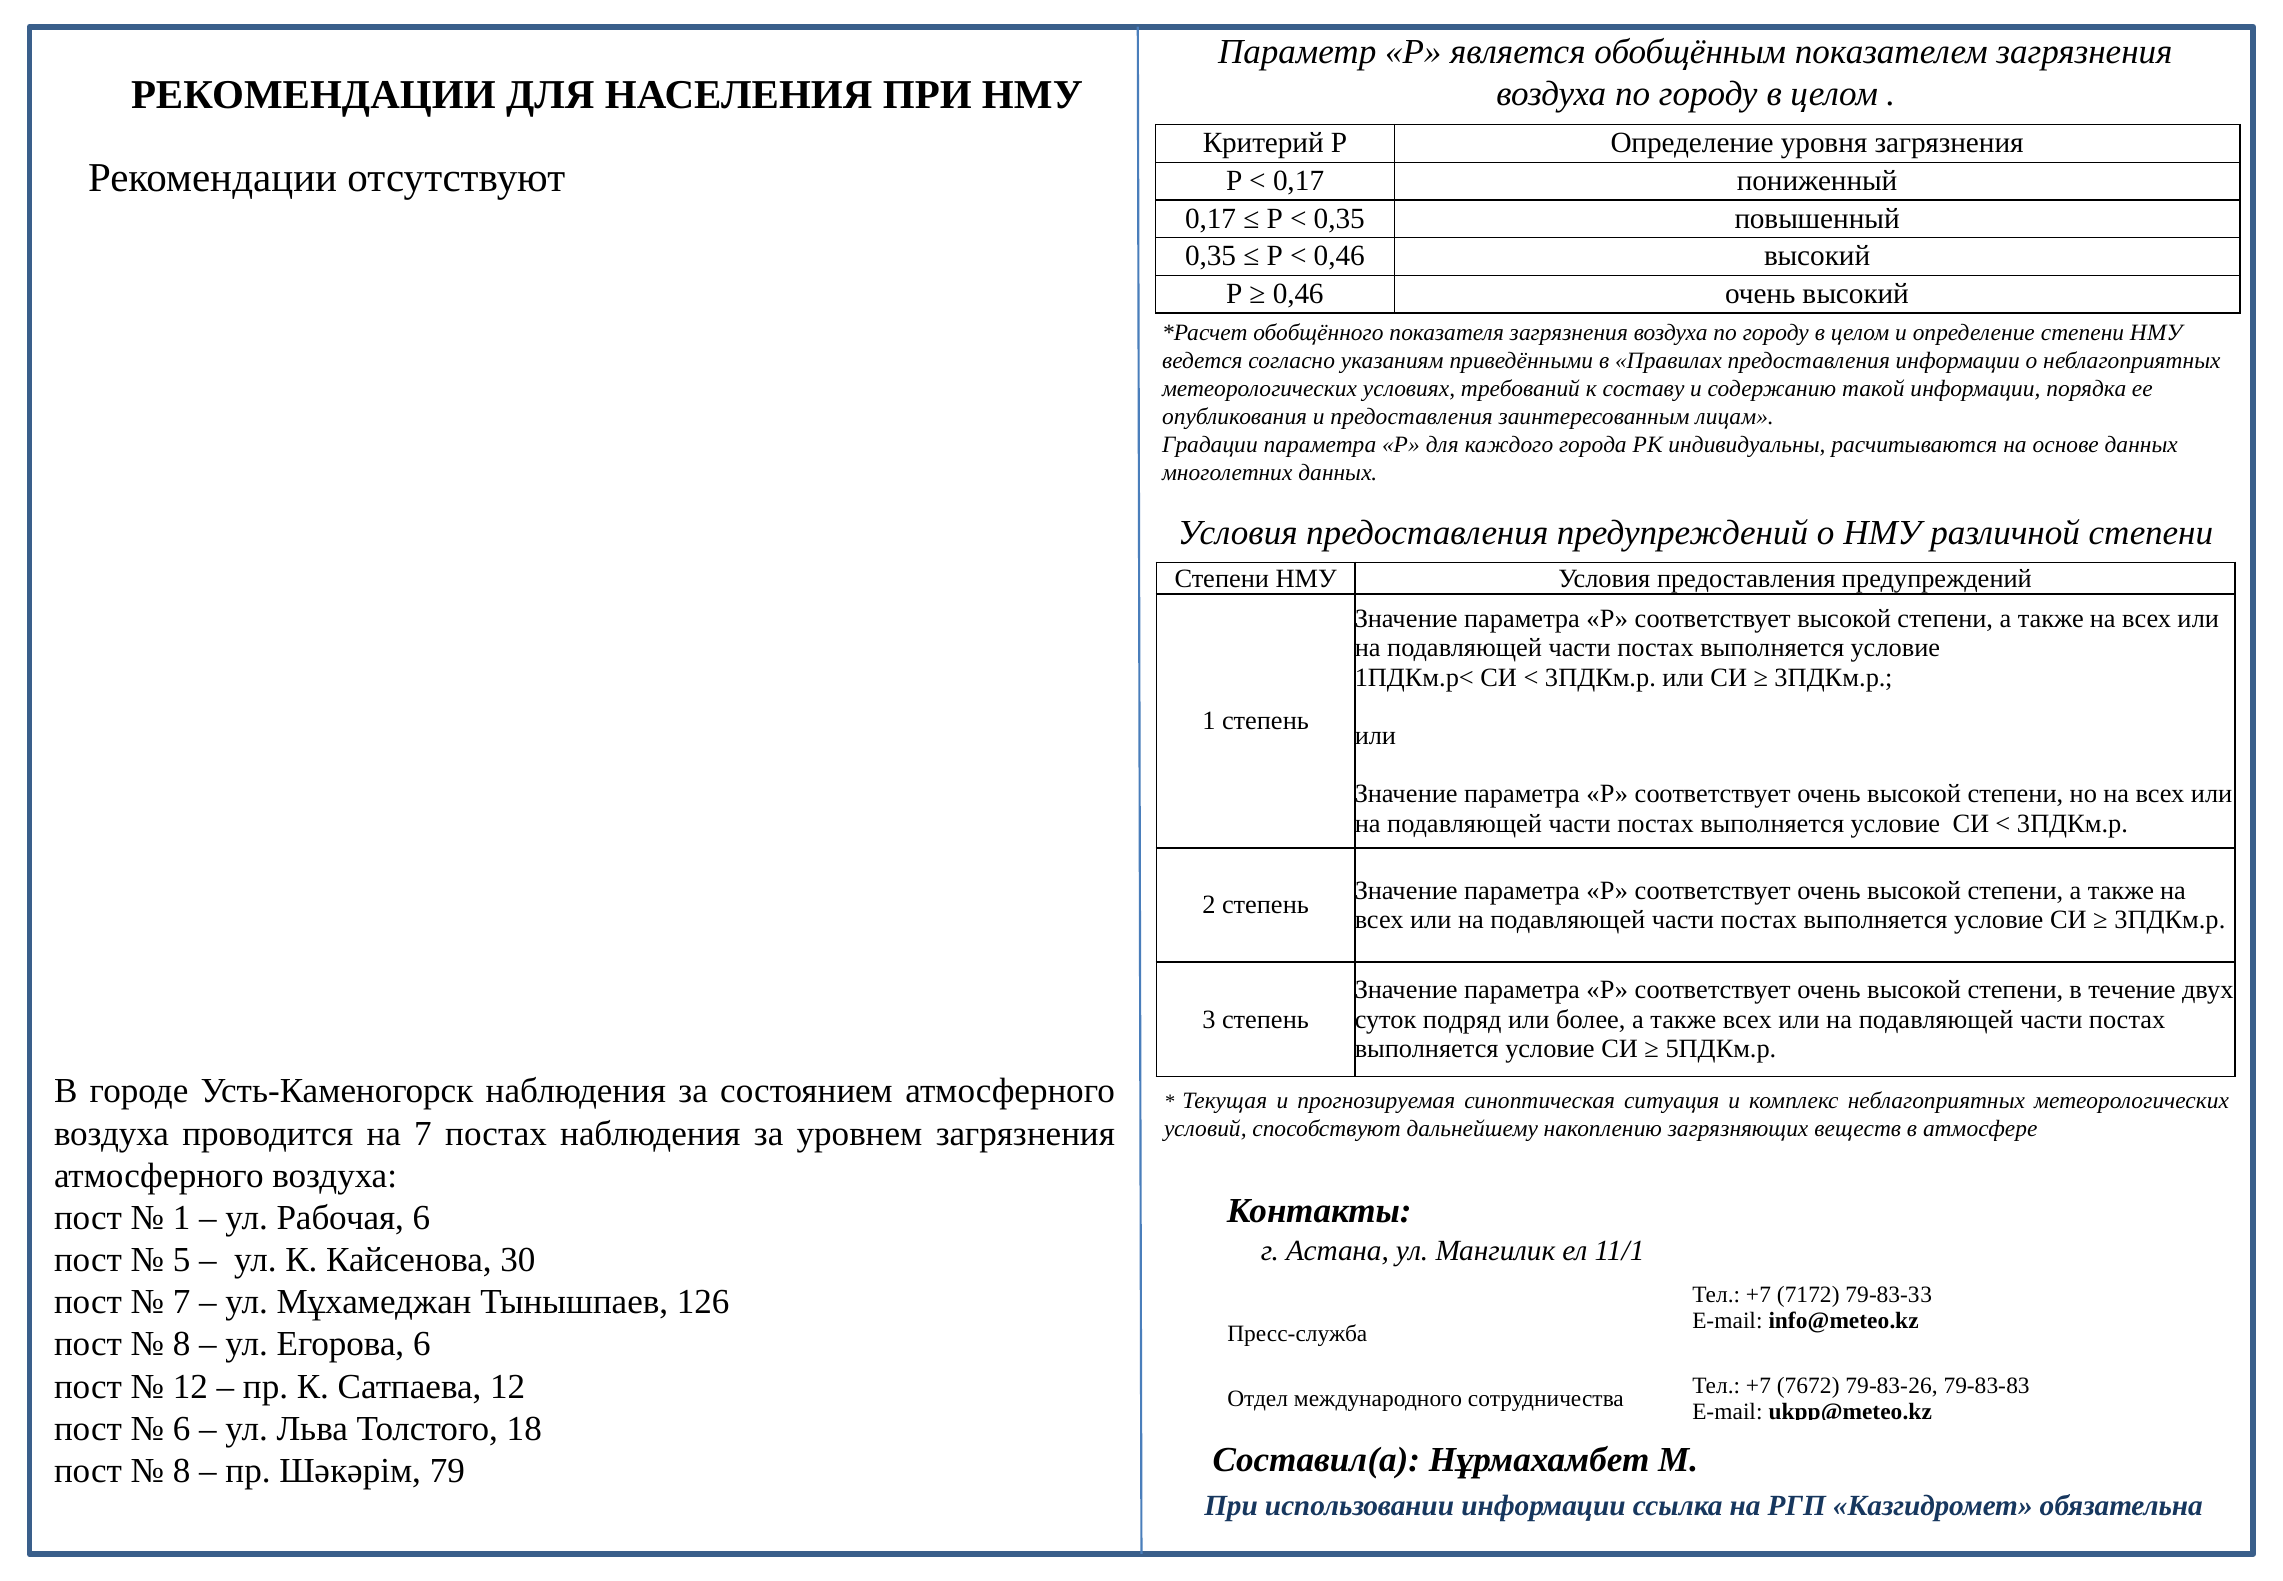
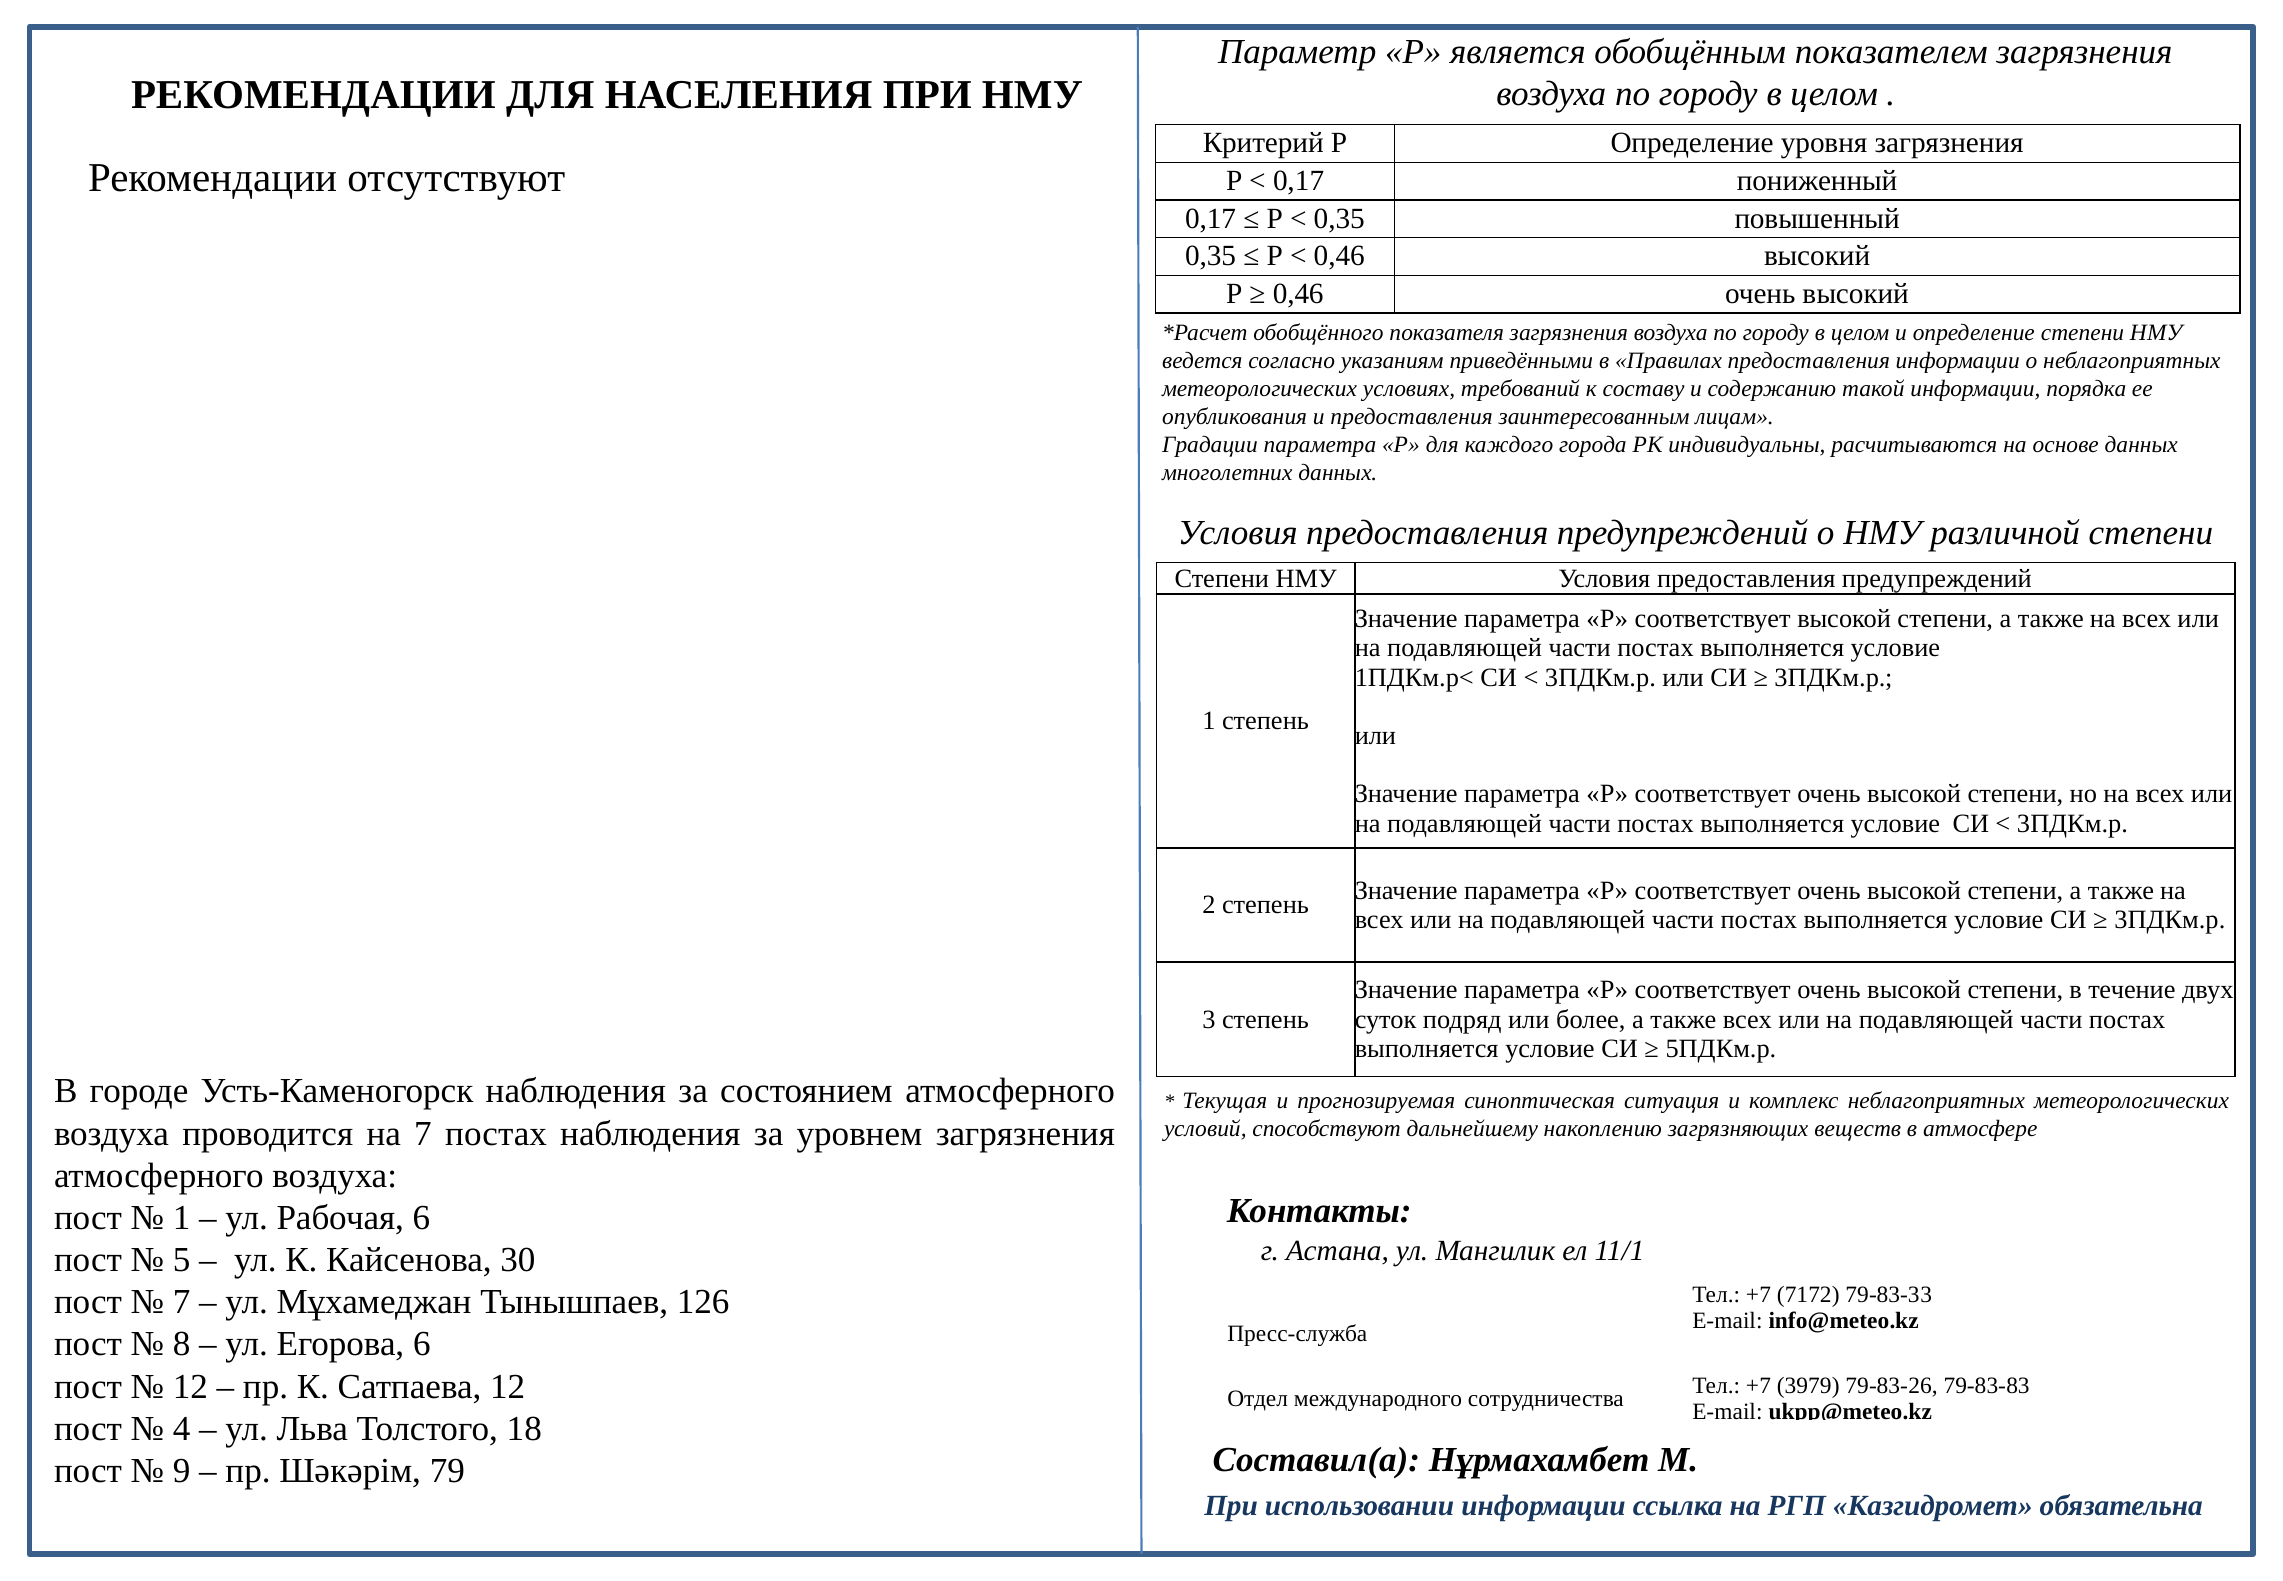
7672: 7672 -> 3979
6 at (182, 1428): 6 -> 4
8 at (182, 1470): 8 -> 9
